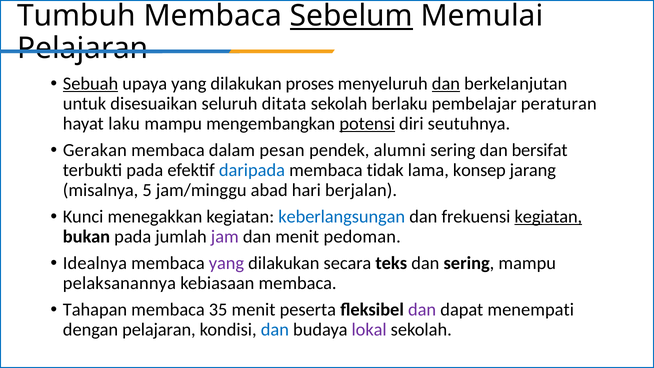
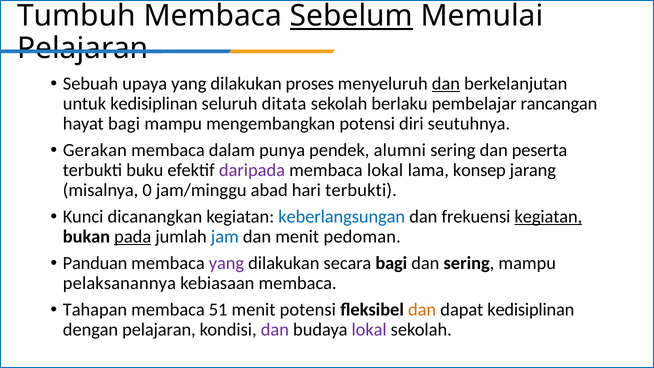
Sebuah underline: present -> none
untuk disesuaikan: disesuaikan -> kedisiplinan
peraturan: peraturan -> rancangan
hayat laku: laku -> bagi
potensi at (367, 123) underline: present -> none
pesan: pesan -> punya
bersifat: bersifat -> peserta
terbukti pada: pada -> buku
daripada colour: blue -> purple
membaca tidak: tidak -> lokal
5: 5 -> 0
hari berjalan: berjalan -> terbukti
menegakkan: menegakkan -> dicanangkan
pada at (133, 237) underline: none -> present
jam colour: purple -> blue
Idealnya: Idealnya -> Panduan
secara teks: teks -> bagi
35: 35 -> 51
menit peserta: peserta -> potensi
dan at (422, 310) colour: purple -> orange
dapat menempati: menempati -> kedisiplinan
dan at (275, 330) colour: blue -> purple
